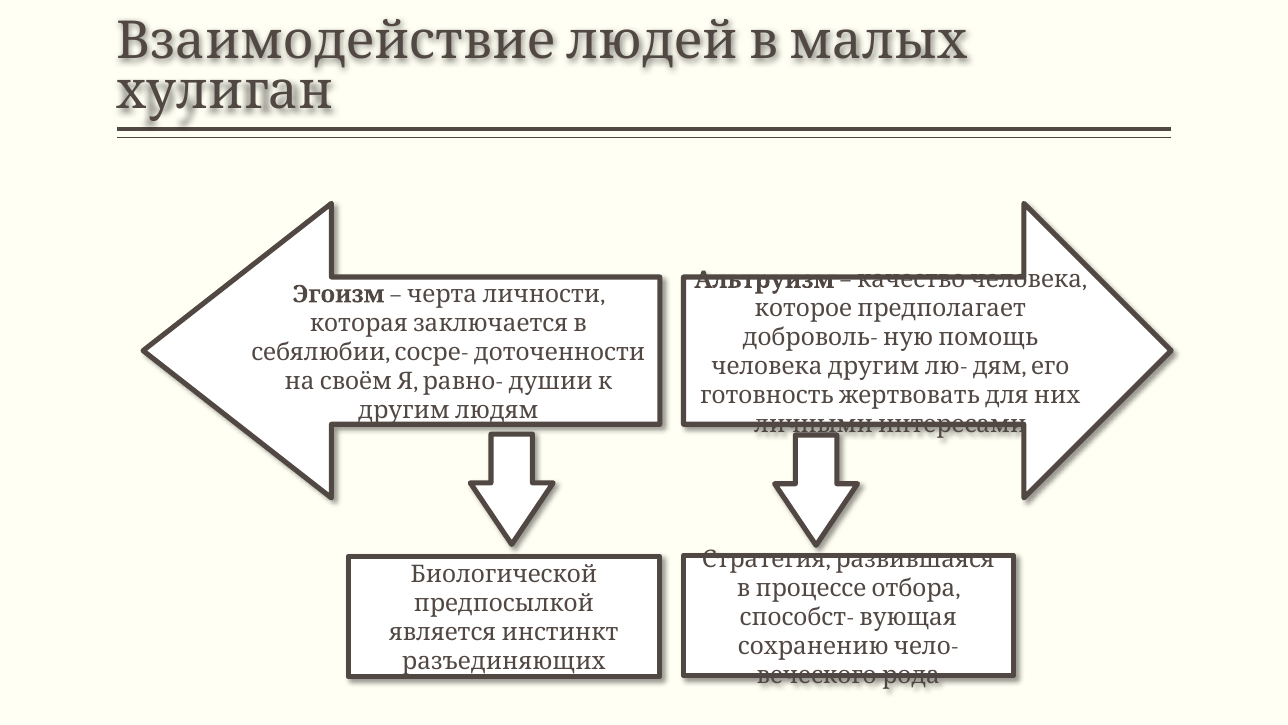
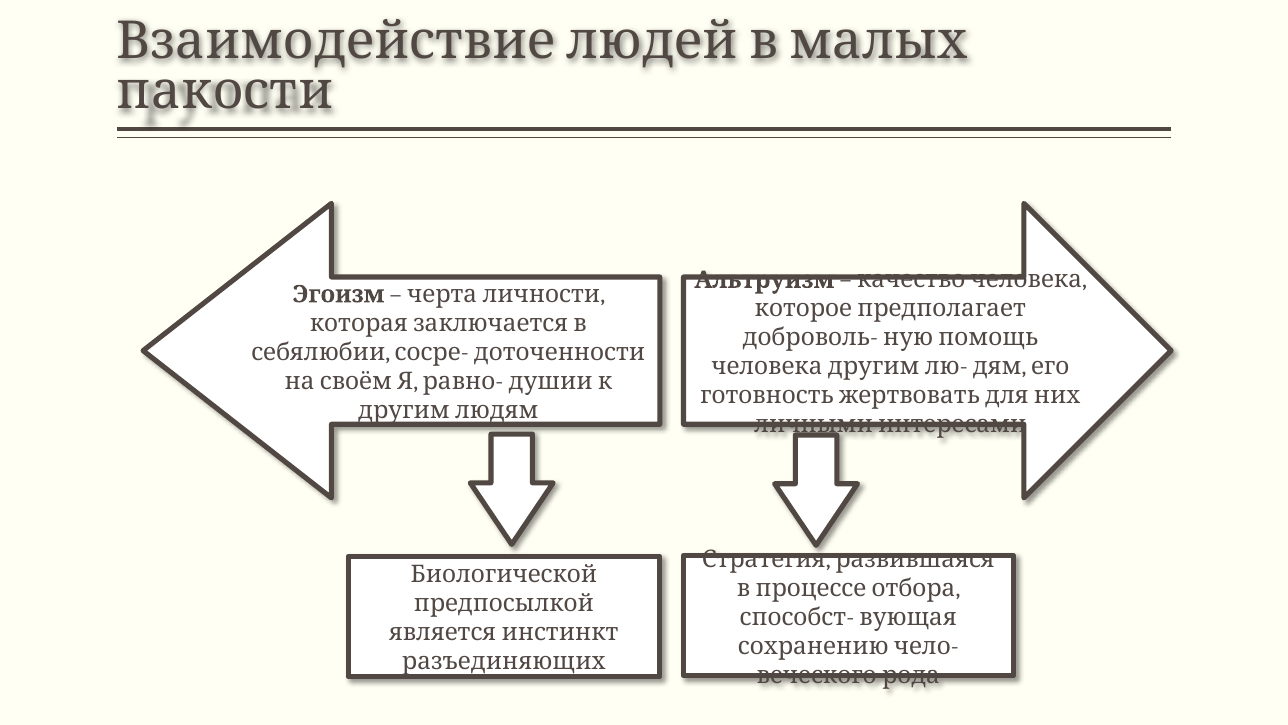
хулиган: хулиган -> пакости
